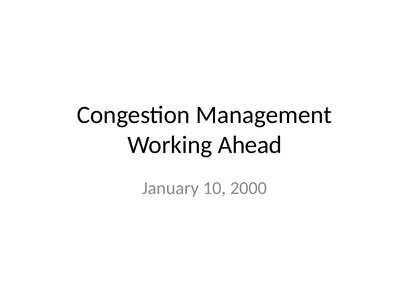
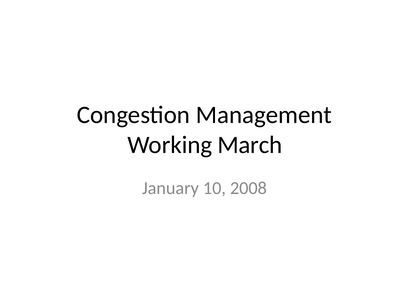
Ahead: Ahead -> March
2000: 2000 -> 2008
